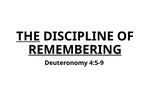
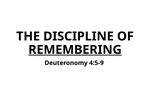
THE underline: present -> none
